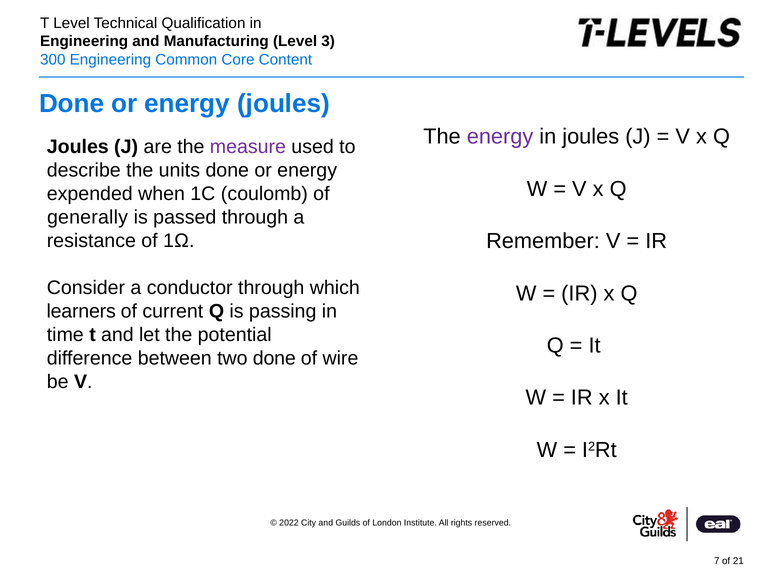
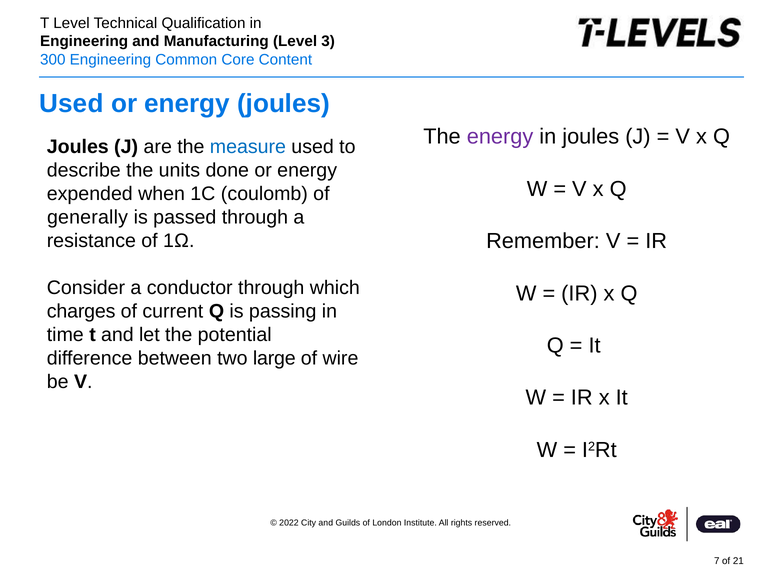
Done at (72, 104): Done -> Used
measure colour: purple -> blue
learners: learners -> charges
two done: done -> large
